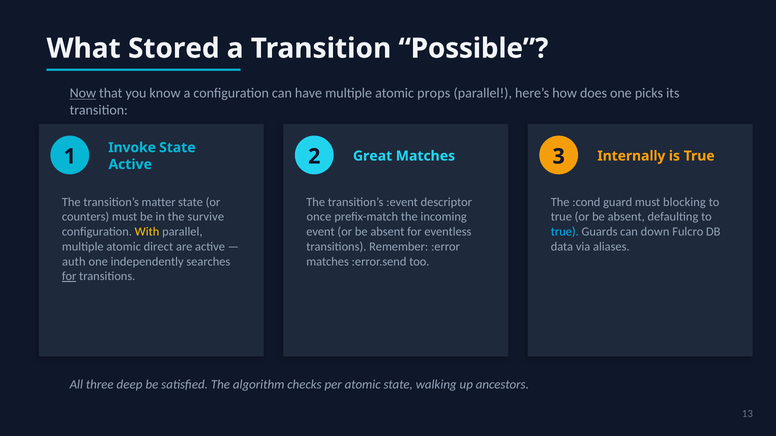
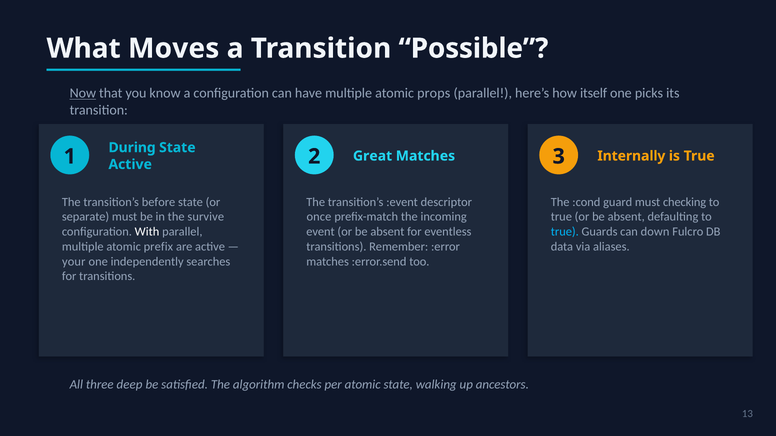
Stored: Stored -> Moves
does: does -> itself
Invoke: Invoke -> During
matter: matter -> before
blocking: blocking -> checking
counters: counters -> separate
With colour: yellow -> white
direct: direct -> prefix
auth: auth -> your
for at (69, 277) underline: present -> none
